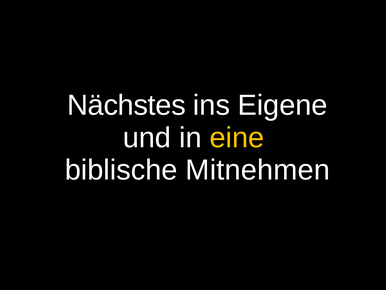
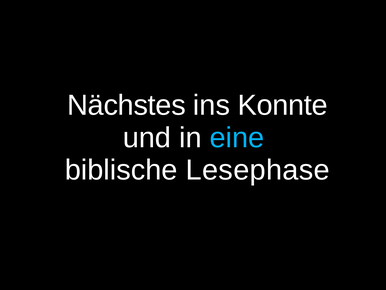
Eigene: Eigene -> Konnte
eine colour: yellow -> light blue
Mitnehmen: Mitnehmen -> Lesephase
